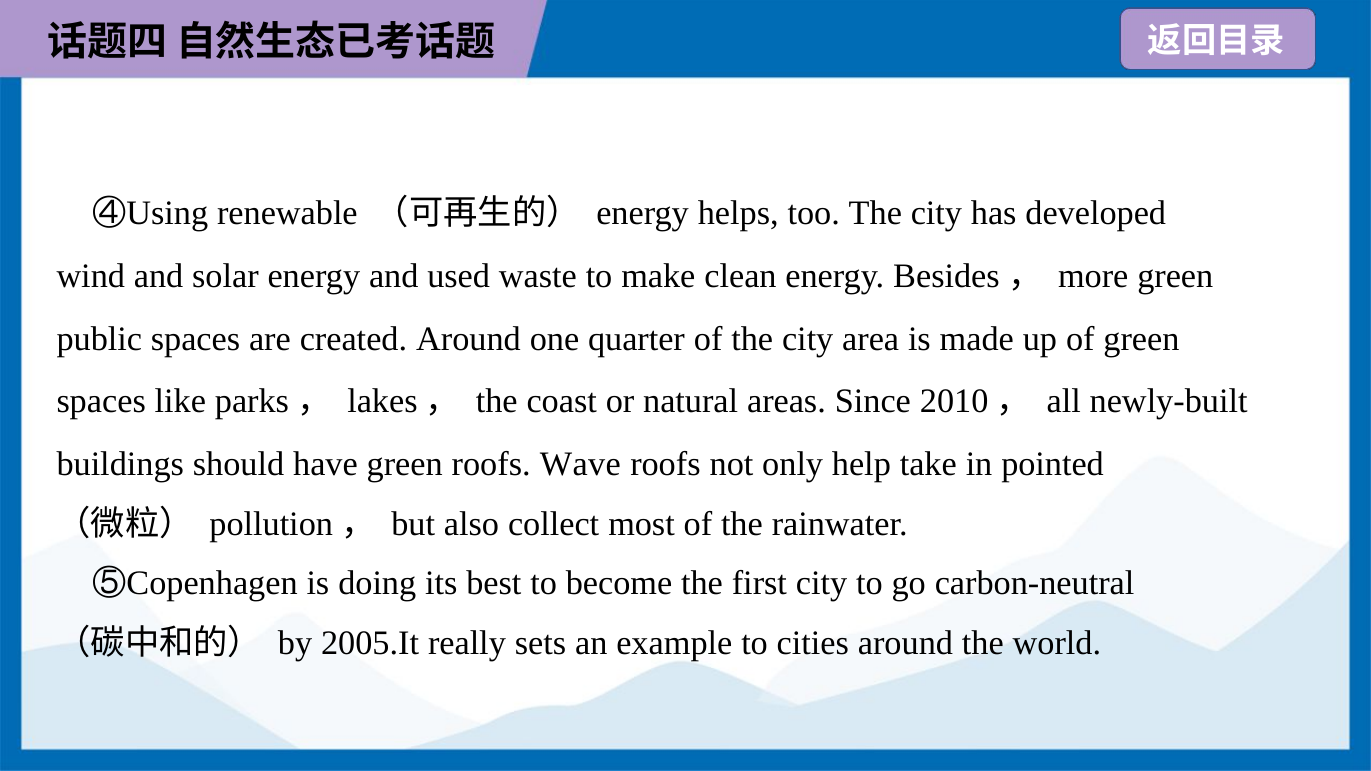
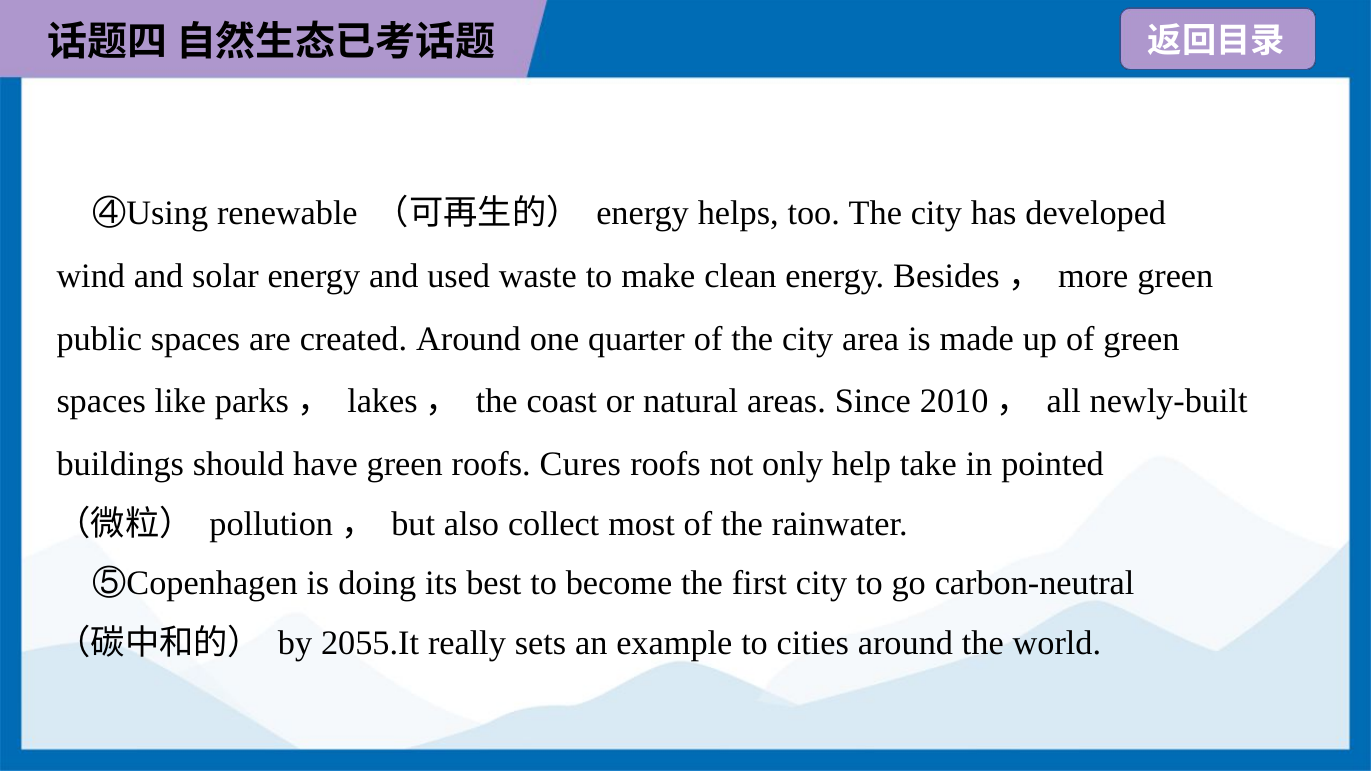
Wave: Wave -> Cures
2005.It: 2005.It -> 2055.It
